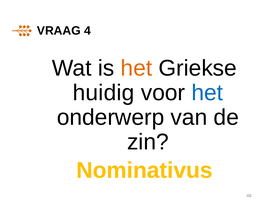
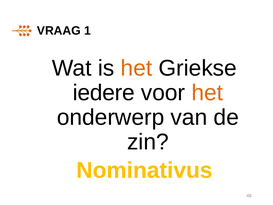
4: 4 -> 1
huidig: huidig -> iedere
het at (207, 93) colour: blue -> orange
